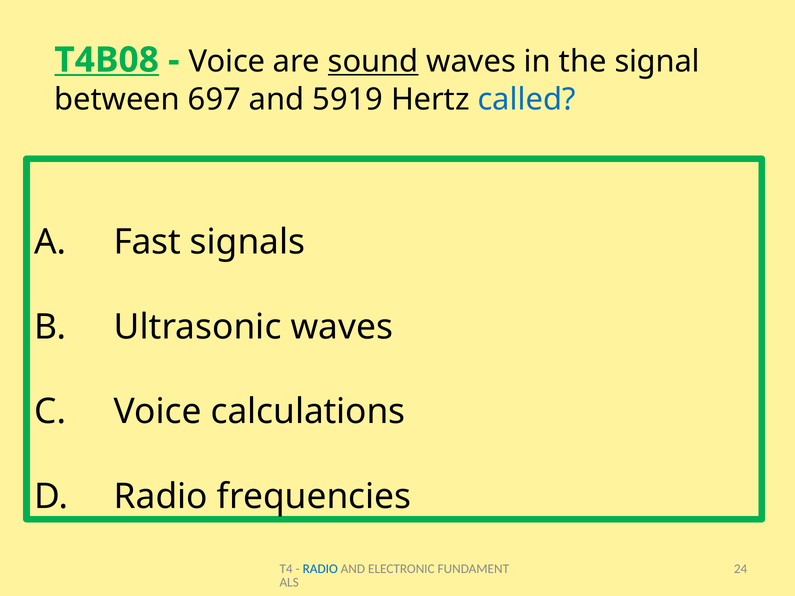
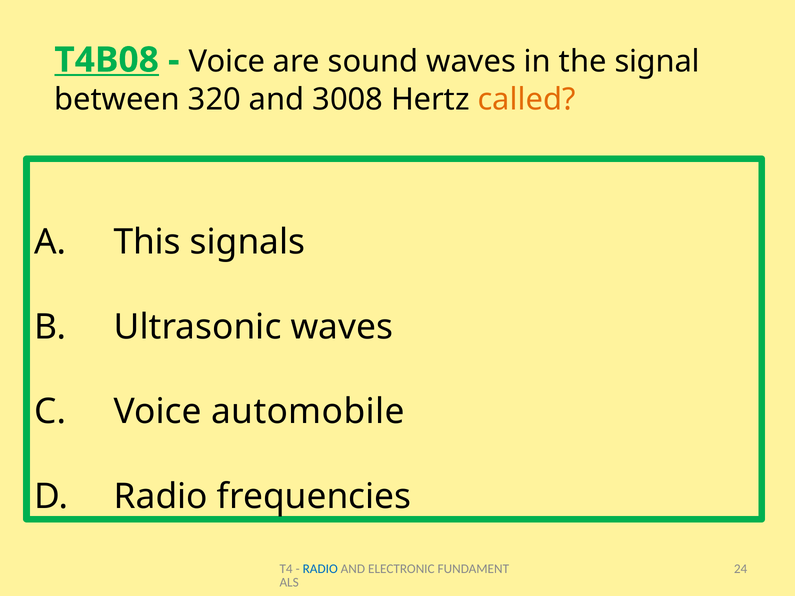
sound underline: present -> none
697: 697 -> 320
5919: 5919 -> 3008
called colour: blue -> orange
Fast: Fast -> This
calculations: calculations -> automobile
